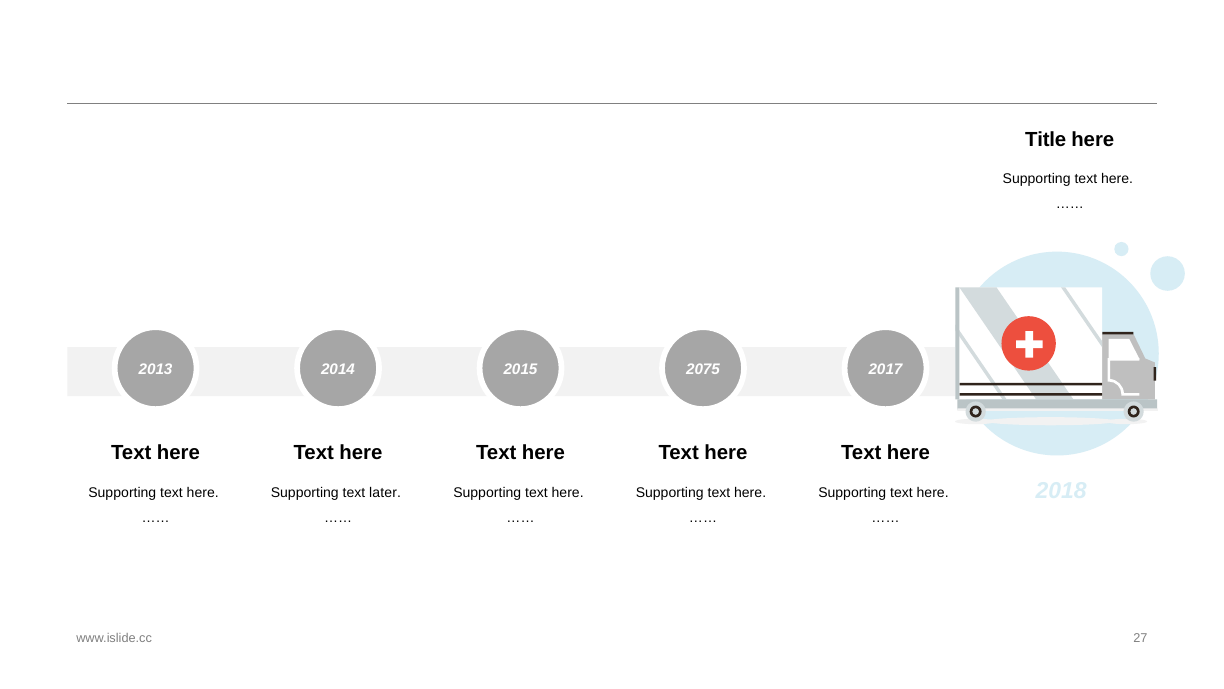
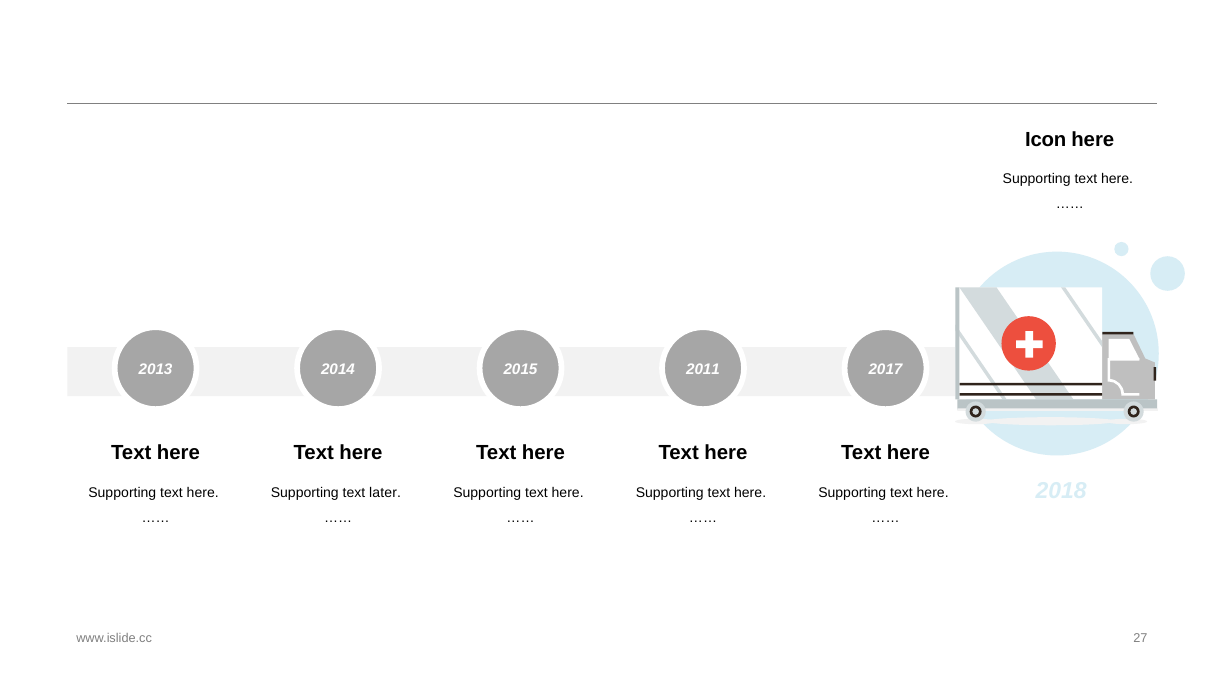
Title: Title -> Icon
2075: 2075 -> 2011
